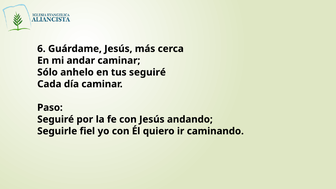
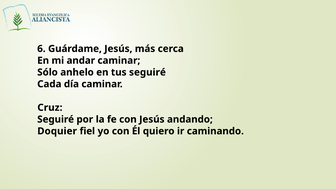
Paso: Paso -> Cruz
Seguirle: Seguirle -> Doquier
